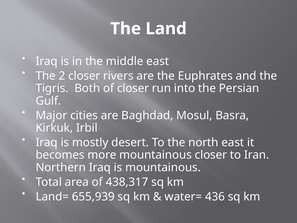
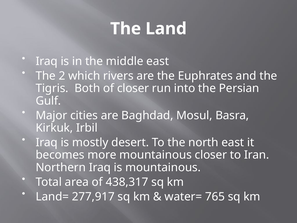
2 closer: closer -> which
655,939: 655,939 -> 277,917
436: 436 -> 765
